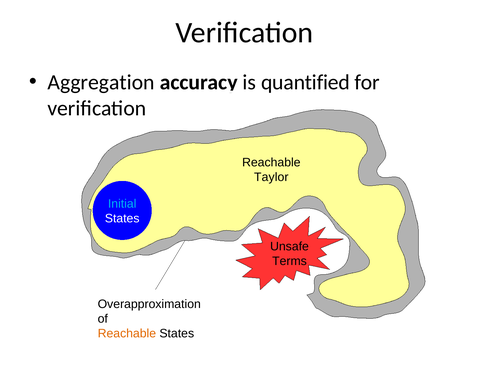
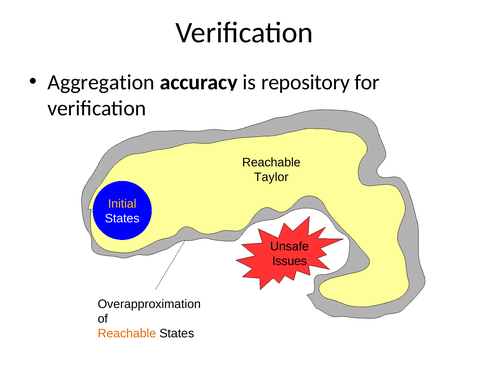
quantified: quantified -> repository
Initial colour: light blue -> yellow
Terms: Terms -> Issues
